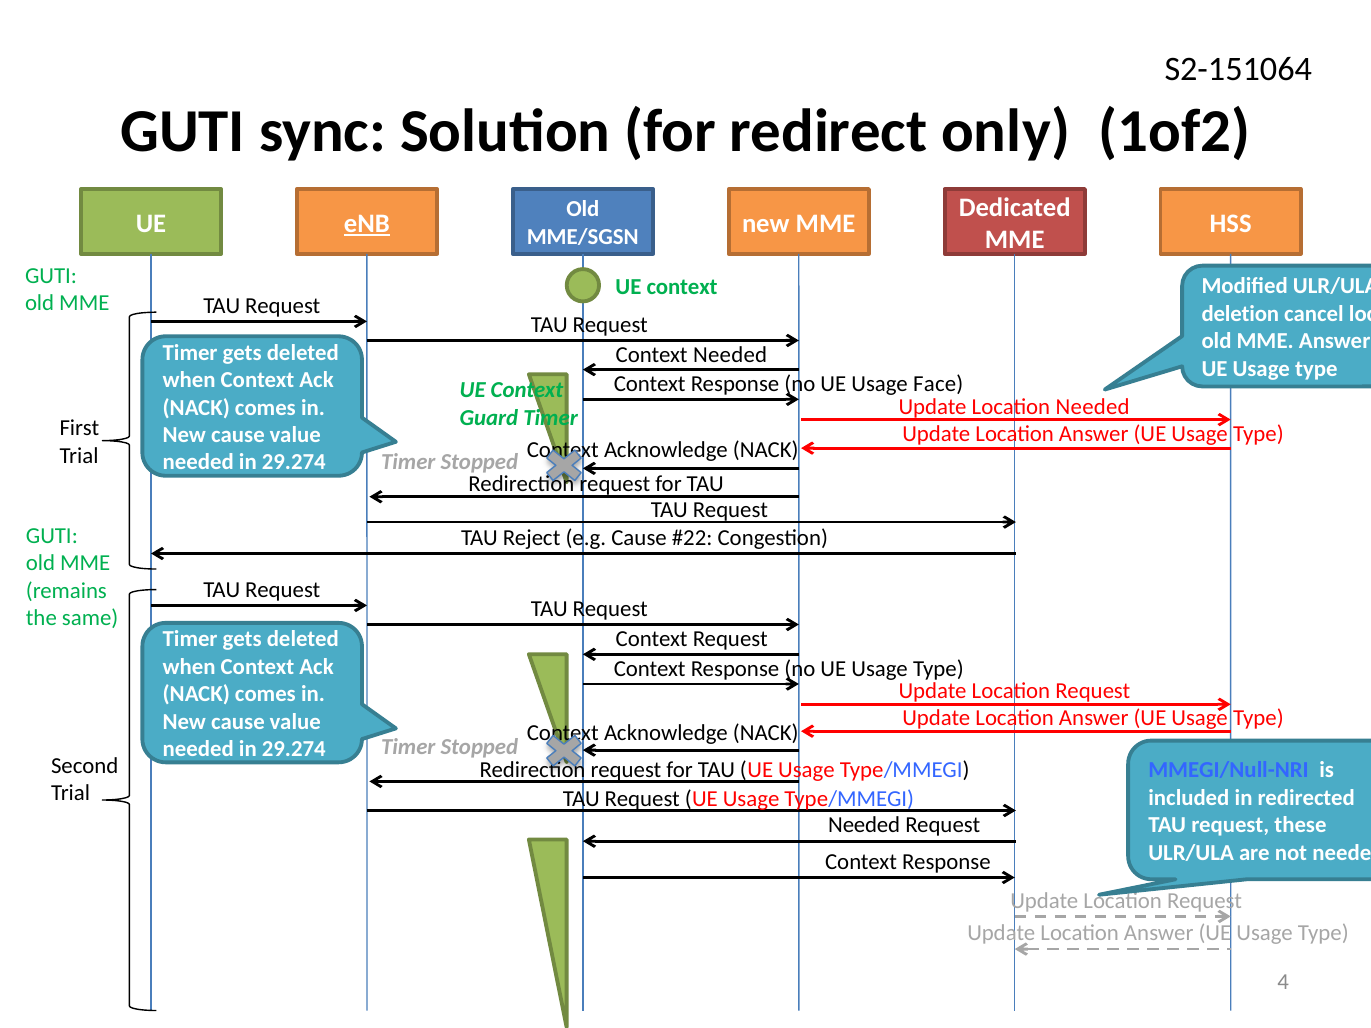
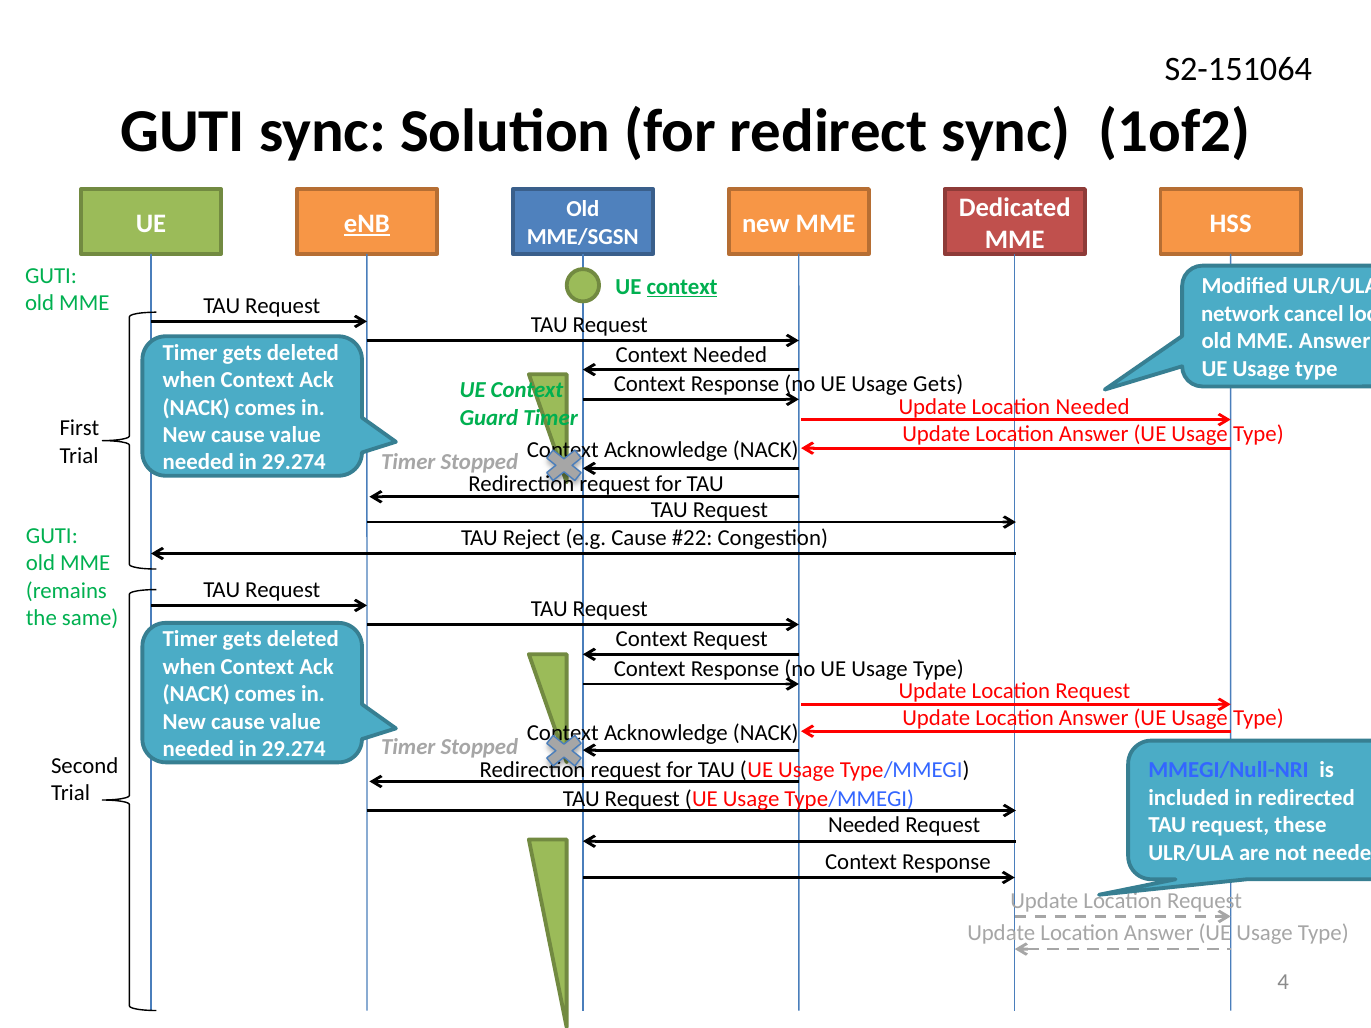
redirect only: only -> sync
context at (682, 287) underline: none -> present
deletion: deletion -> network
Usage Face: Face -> Gets
